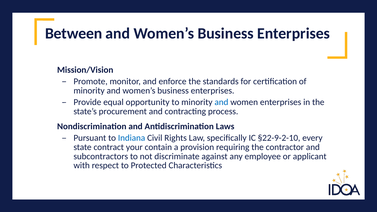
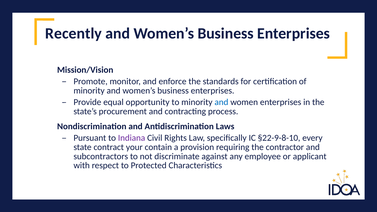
Between: Between -> Recently
Indiana colour: blue -> purple
§22-9-2-10: §22-9-2-10 -> §22-9-8-10
